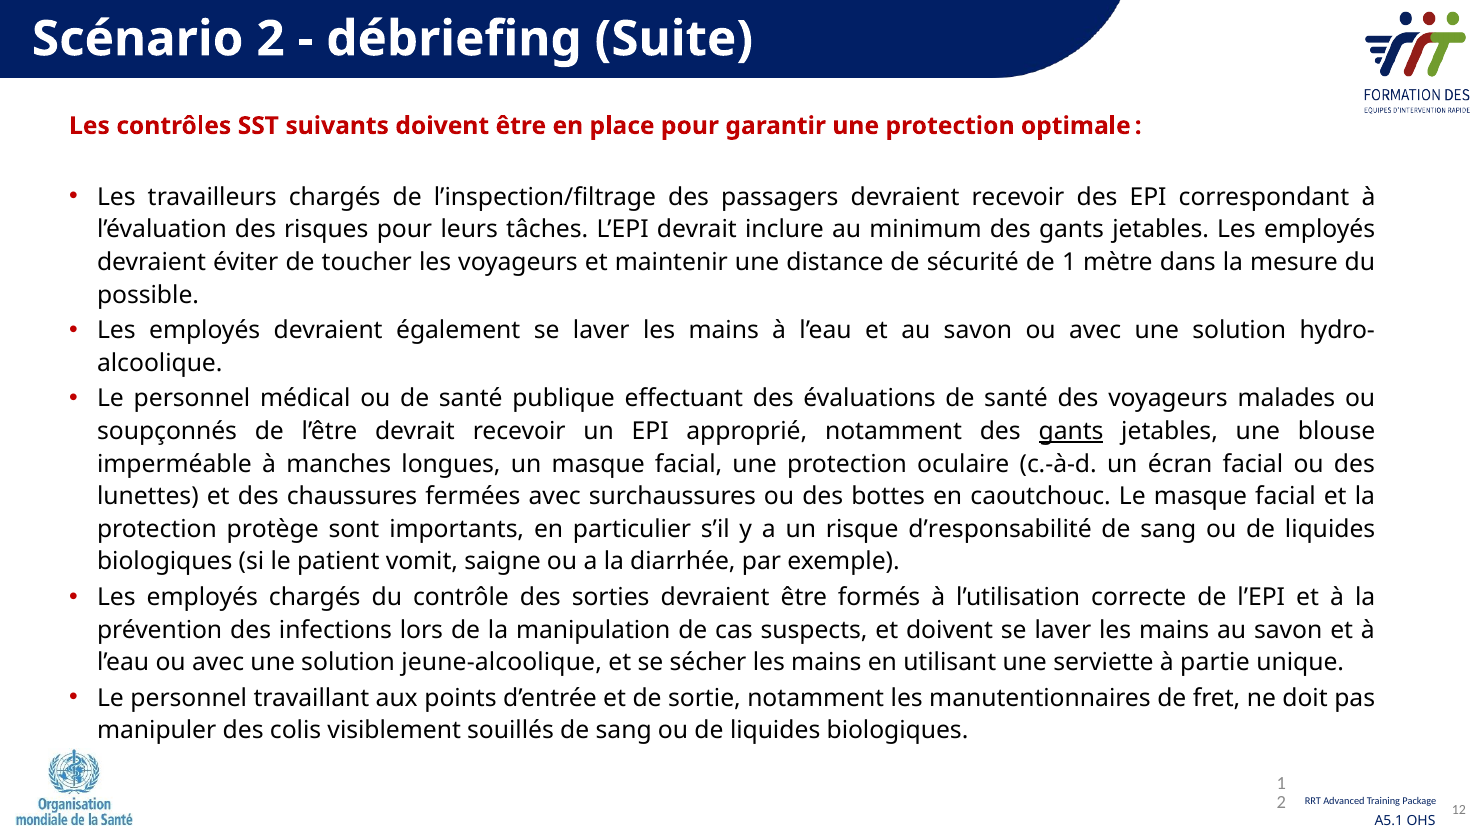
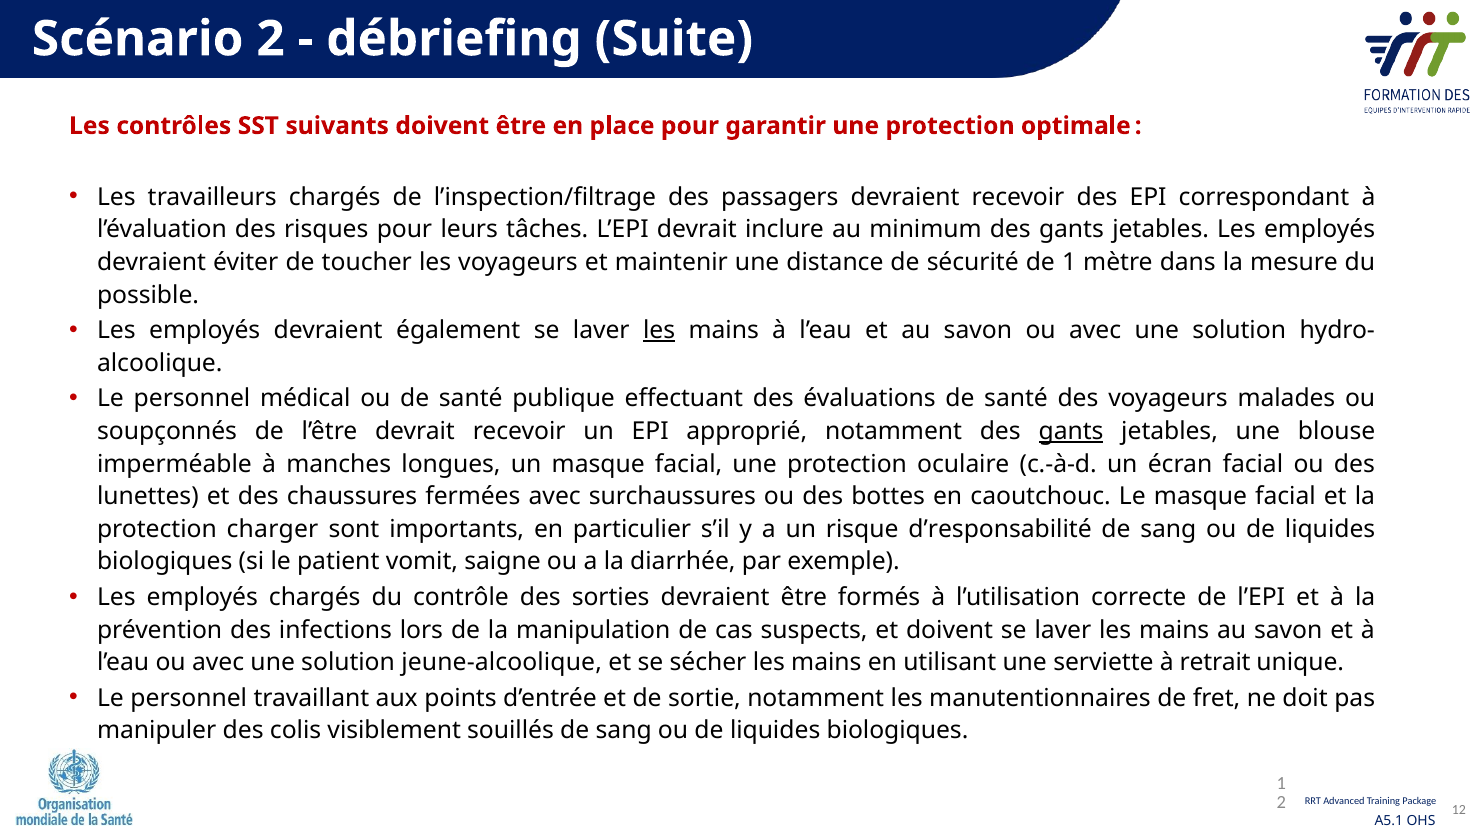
les at (659, 331) underline: none -> present
protège: protège -> charger
partie: partie -> retrait
